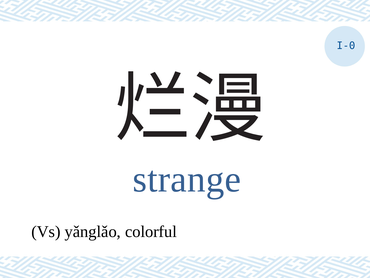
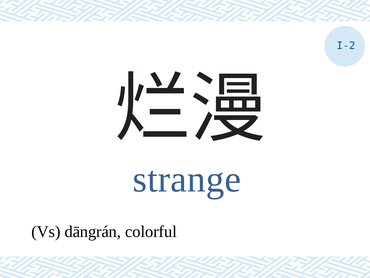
I-0: I-0 -> I-2
yǎnglǎo: yǎnglǎo -> dāngrán
